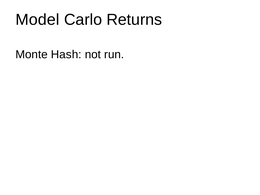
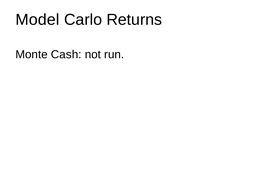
Hash: Hash -> Cash
